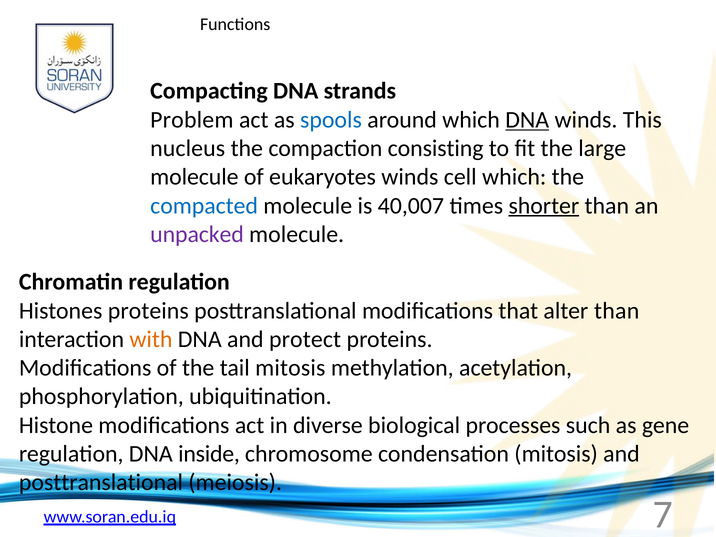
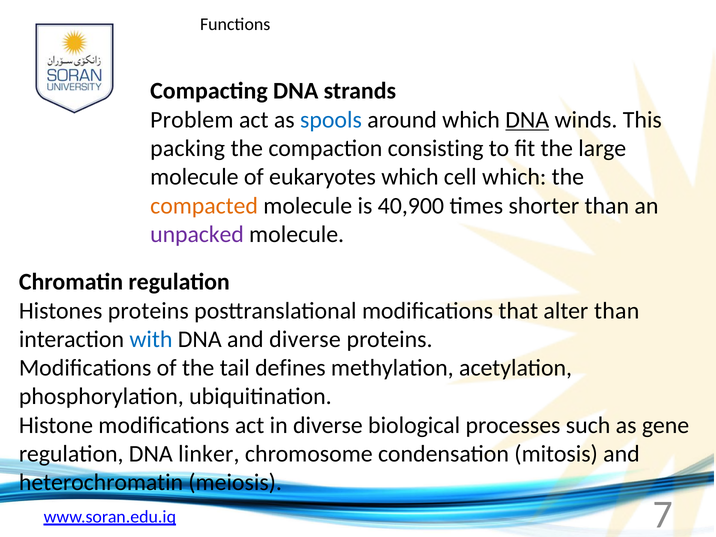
nucleus: nucleus -> packing
eukaryotes winds: winds -> which
compacted colour: blue -> orange
40,007: 40,007 -> 40,900
shorter underline: present -> none
with colour: orange -> blue
and protect: protect -> diverse
tail mitosis: mitosis -> defines
inside: inside -> linker
posttranslational at (101, 482): posttranslational -> heterochromatin
